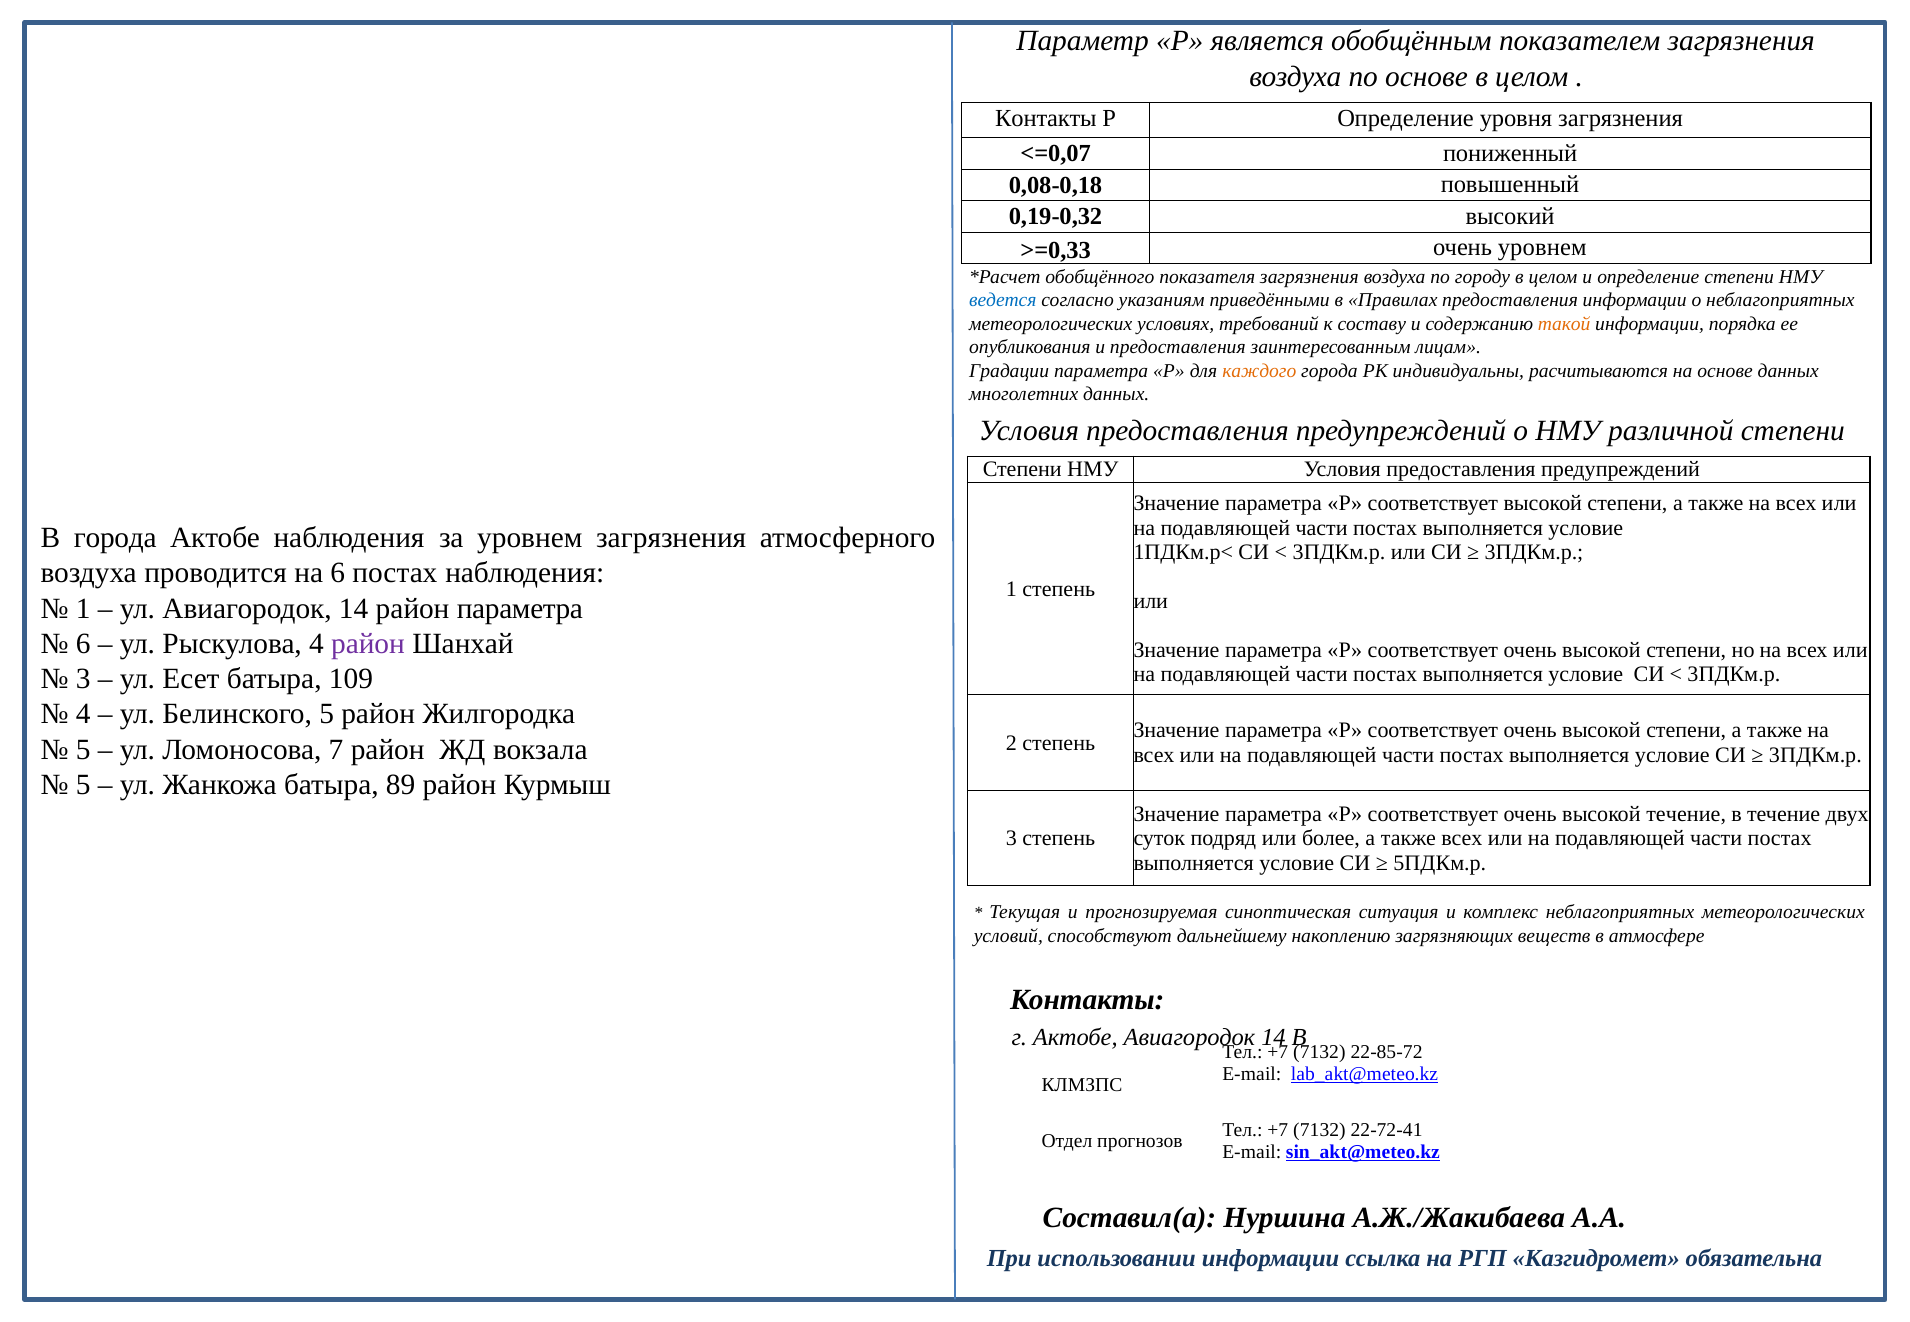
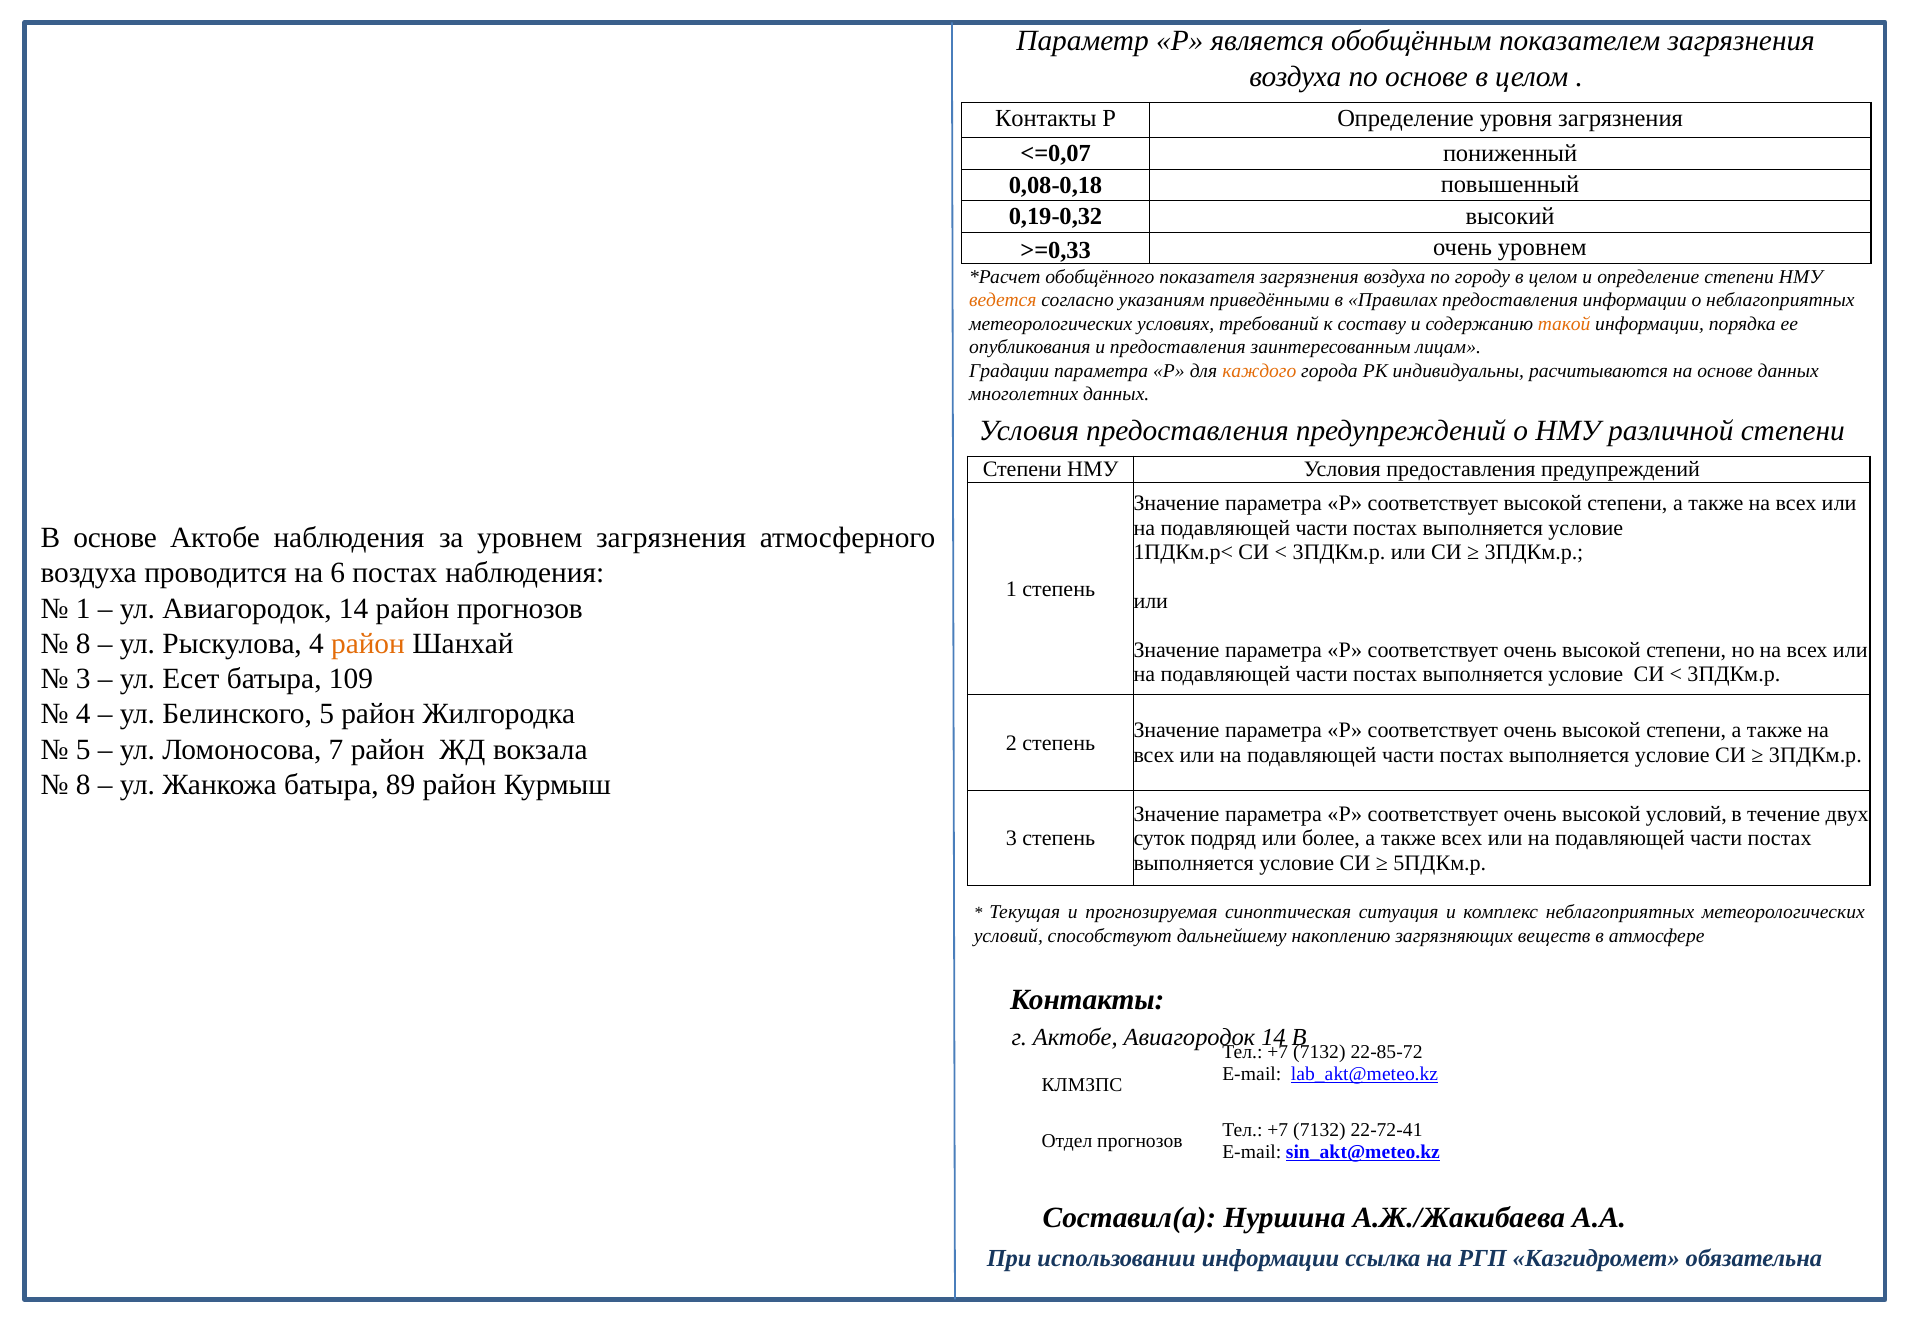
ведется colour: blue -> orange
В города: города -> основе
район параметра: параметра -> прогнозов
6 at (83, 644): 6 -> 8
район at (368, 644) colour: purple -> orange
5 at (83, 785): 5 -> 8
высокой течение: течение -> условий
